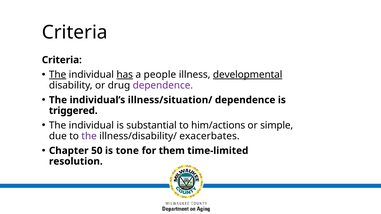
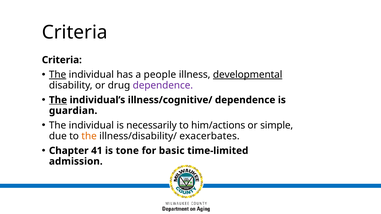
has underline: present -> none
The at (58, 100) underline: none -> present
illness/situation/: illness/situation/ -> illness/cognitive/
triggered: triggered -> guardian
substantial: substantial -> necessarily
the at (89, 136) colour: purple -> orange
50: 50 -> 41
them: them -> basic
resolution: resolution -> admission
